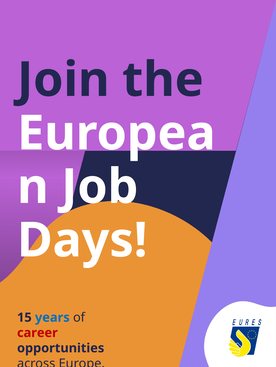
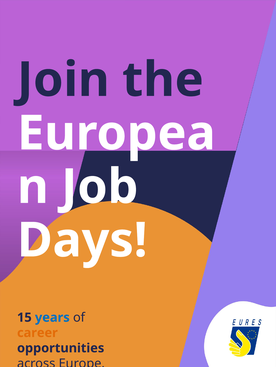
career colour: red -> orange
